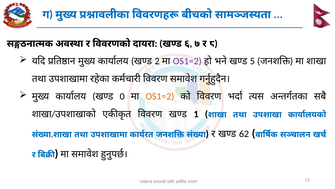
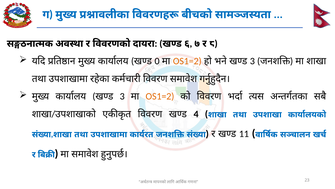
2: 2 -> 0
OS1=2 at (187, 61) colour: purple -> orange
5 at (252, 61): 5 -> 3
0 at (122, 96): 0 -> 3
1: 1 -> 4
62: 62 -> 11
